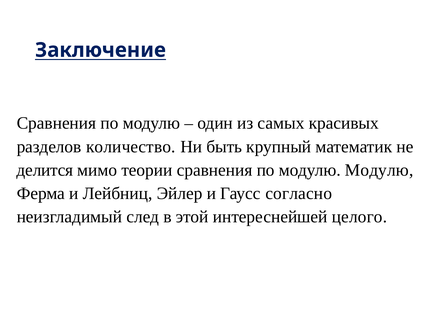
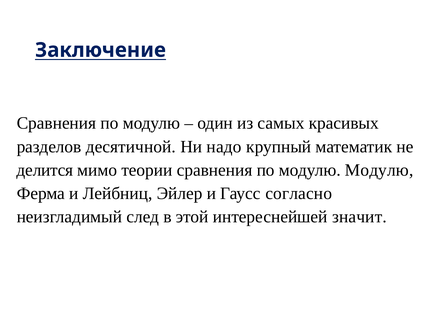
количество: количество -> десятичной
быть: быть -> надо
целого: целого -> значит
